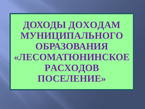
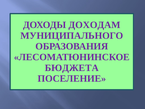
РАСХОДОВ: РАСХОДОВ -> БЮДЖЕТА
